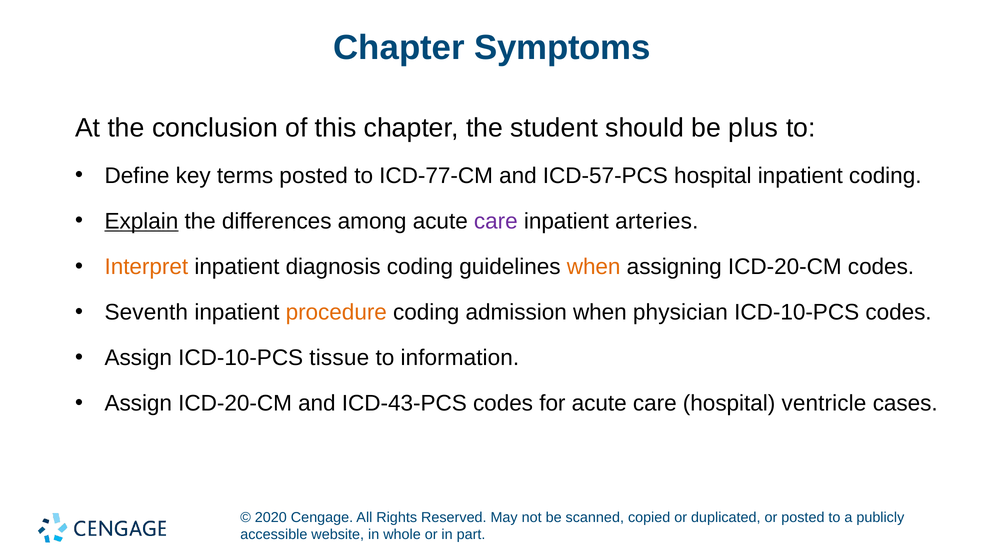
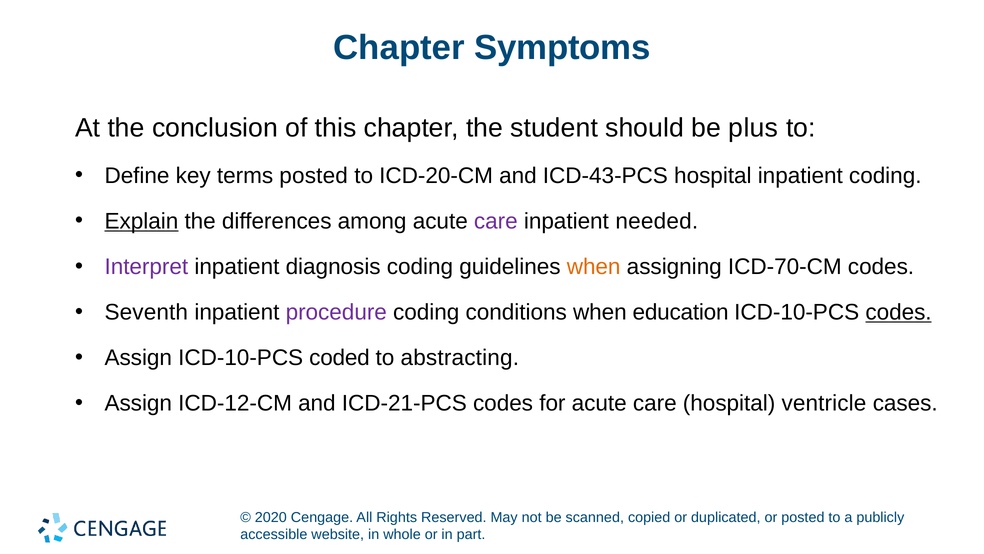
ICD-77-CM: ICD-77-CM -> ICD-20-CM
ICD-57-PCS: ICD-57-PCS -> ICD-43-PCS
arteries: arteries -> needed
Interpret colour: orange -> purple
assigning ICD-20-CM: ICD-20-CM -> ICD-70-CM
procedure colour: orange -> purple
admission: admission -> conditions
physician: physician -> education
codes at (899, 312) underline: none -> present
tissue: tissue -> coded
information: information -> abstracting
Assign ICD-20-CM: ICD-20-CM -> ICD-12-CM
ICD-43-PCS: ICD-43-PCS -> ICD-21-PCS
